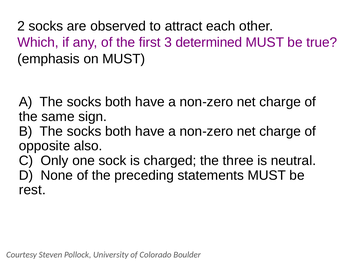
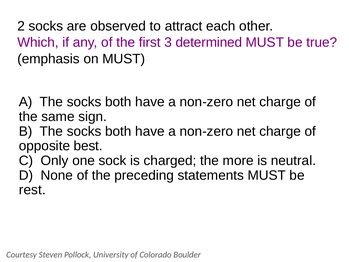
also: also -> best
three: three -> more
